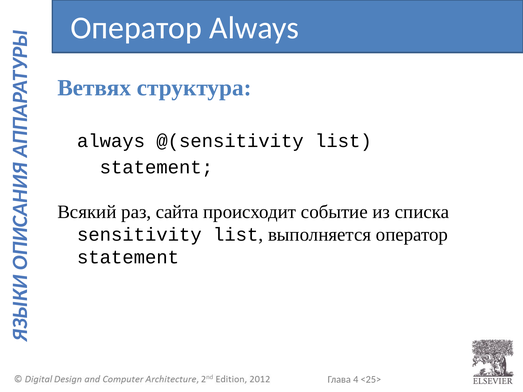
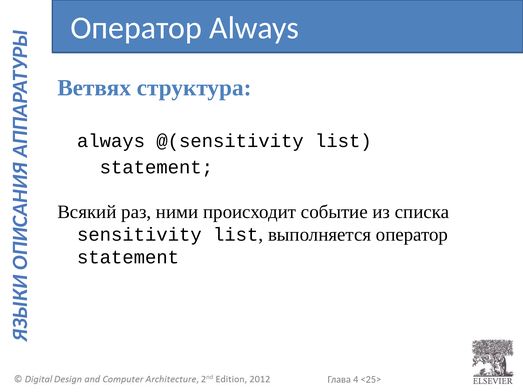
сайта: сайта -> ними
